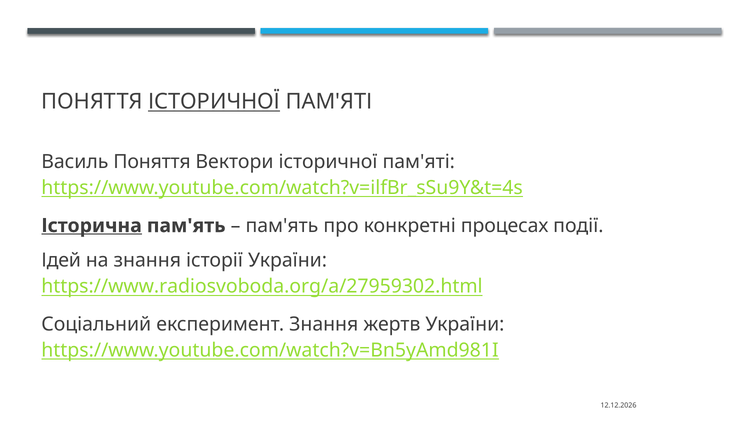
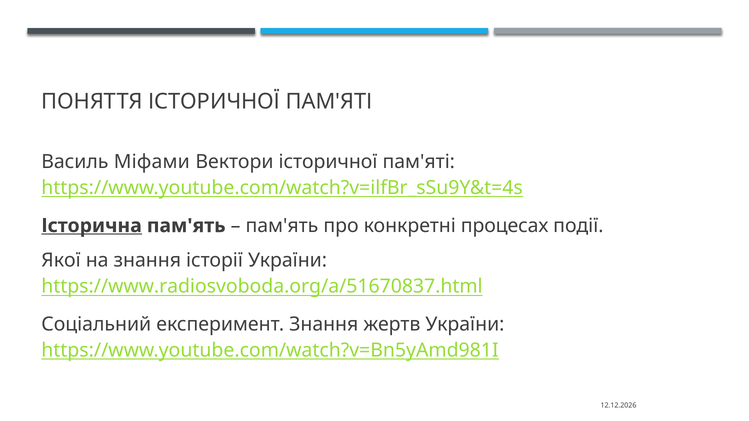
ІСТОРИЧНОЇ at (214, 102) underline: present -> none
Василь Поняття: Поняття -> Міфами
Ідей: Ідей -> Якої
https://www.radiosvoboda.org/a/27959302.html: https://www.radiosvoboda.org/a/27959302.html -> https://www.radiosvoboda.org/a/51670837.html
